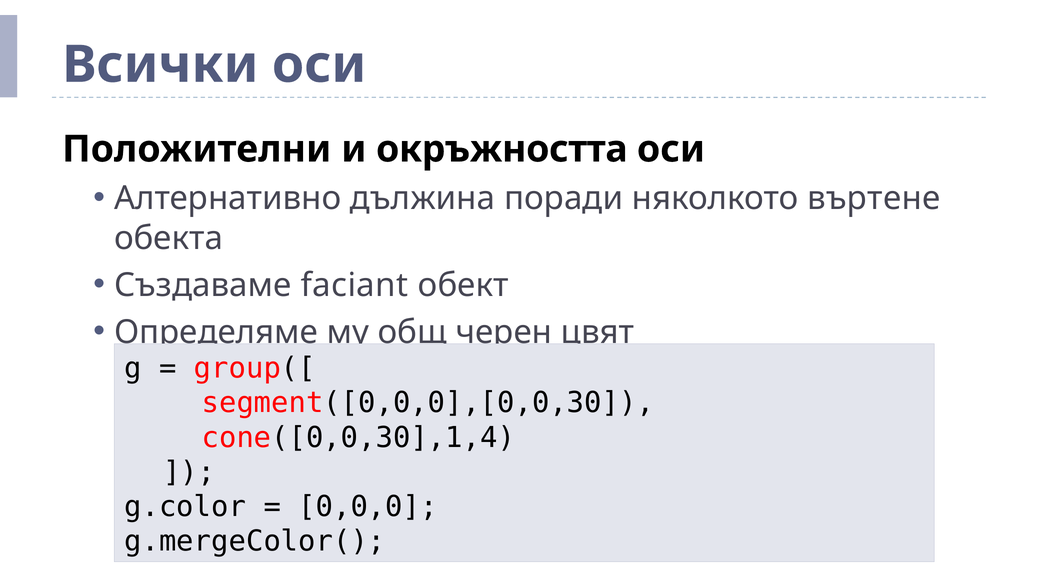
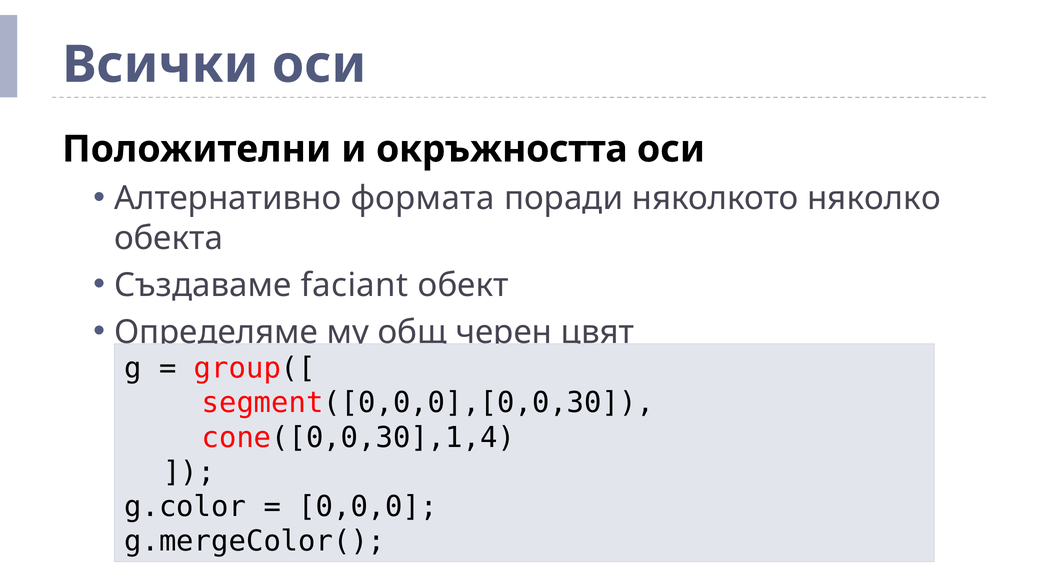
дължина: дължина -> формата
въртене: въртене -> няколко
